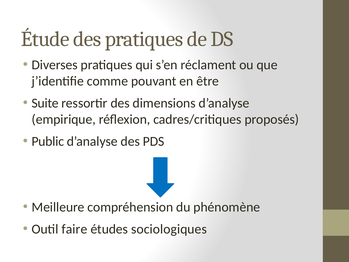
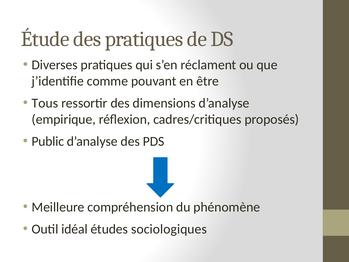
Suite: Suite -> Tous
faire: faire -> idéal
